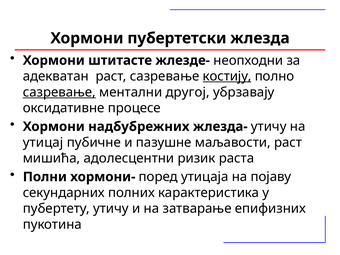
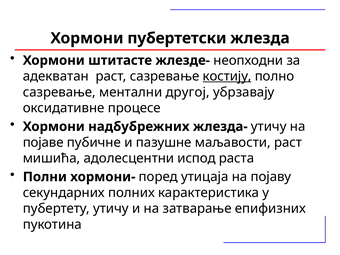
сазревање at (59, 92) underline: present -> none
утицај: утицај -> појаве
ризик: ризик -> испод
